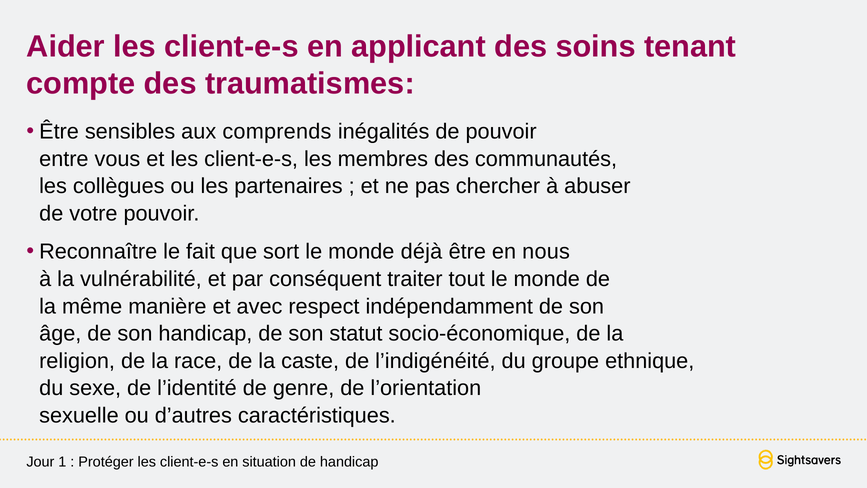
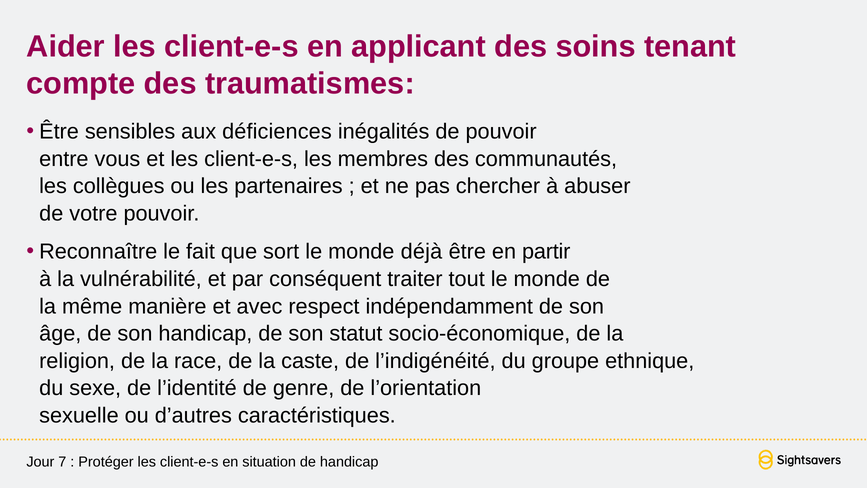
comprends: comprends -> déficiences
nous: nous -> partir
1: 1 -> 7
